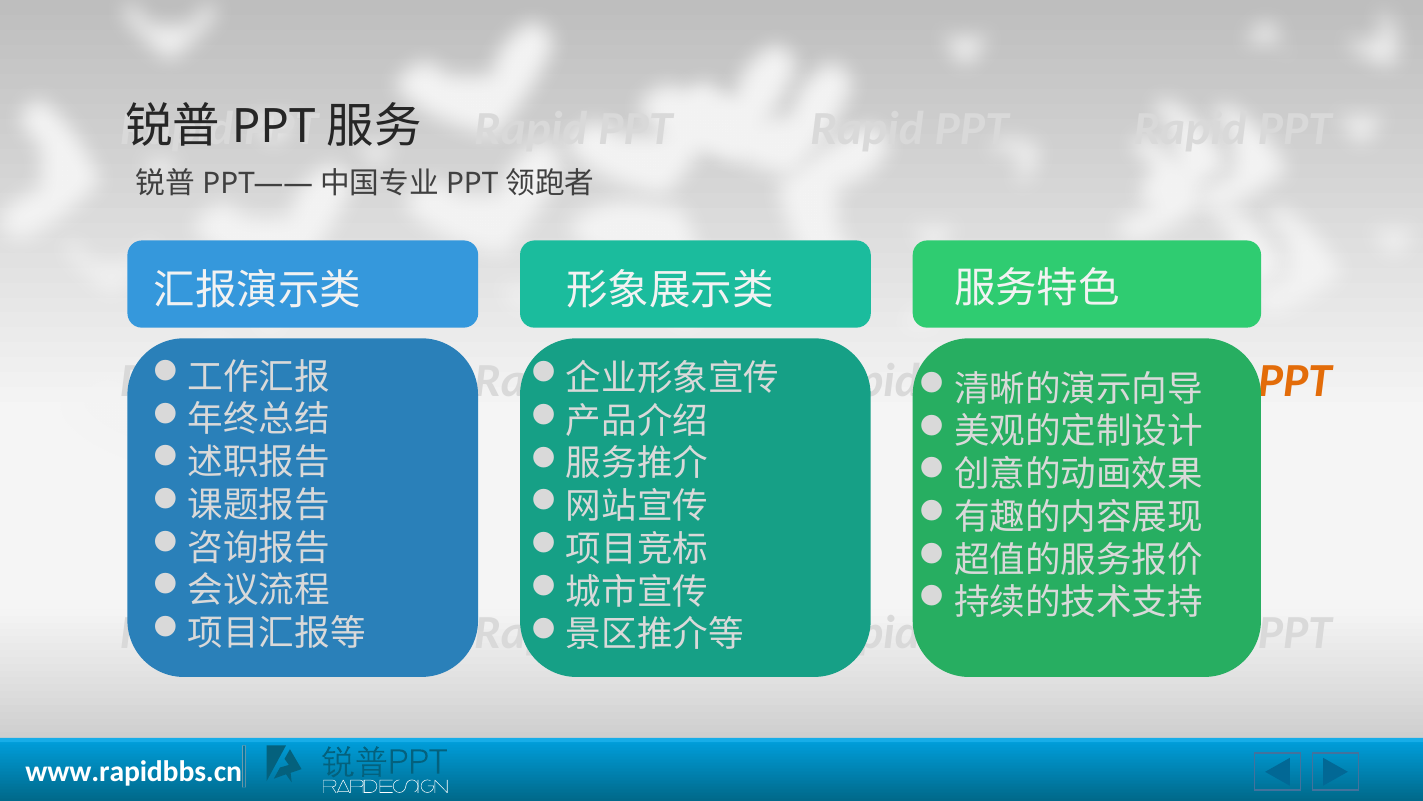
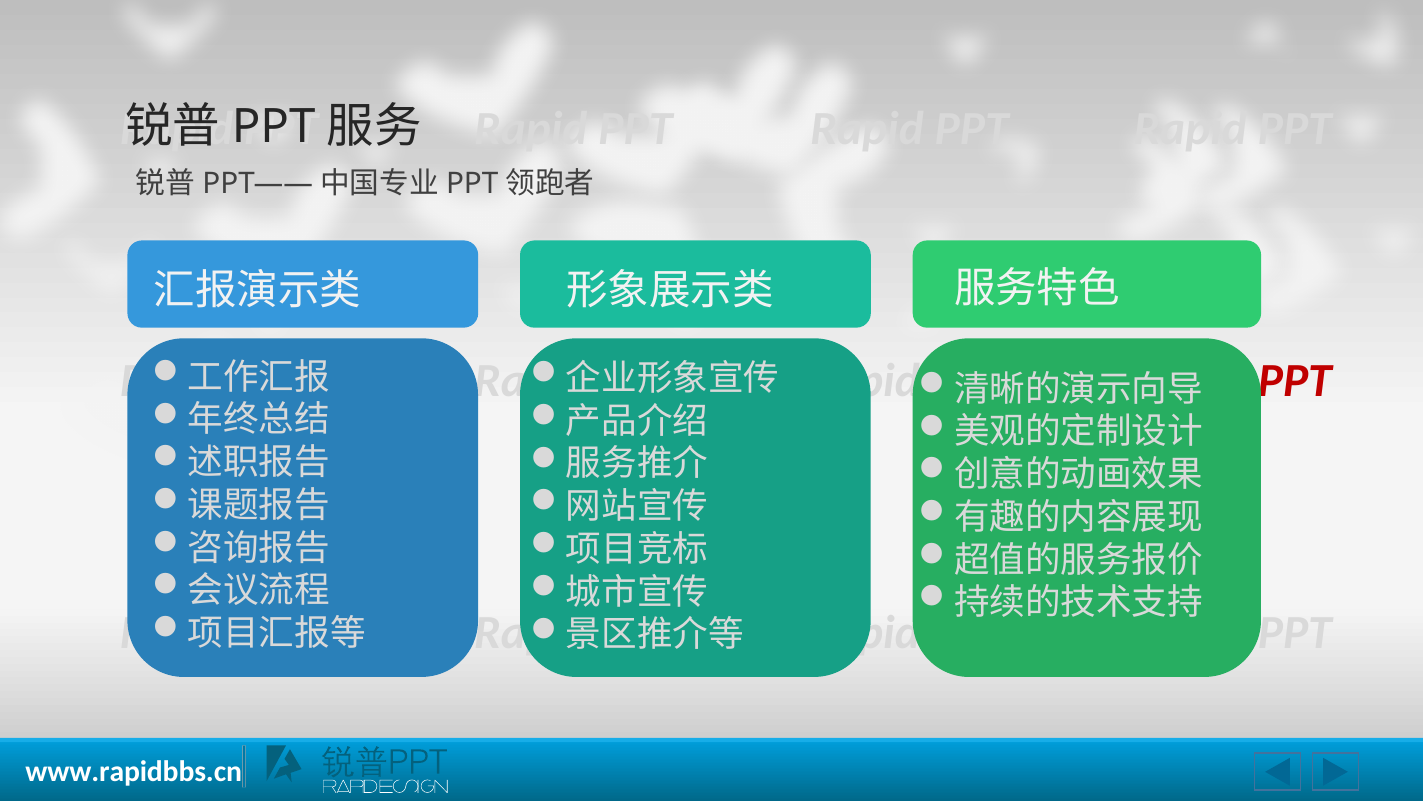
PPT at (1295, 381) colour: orange -> red
